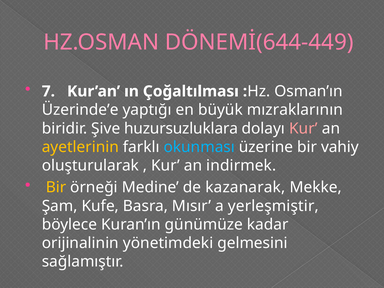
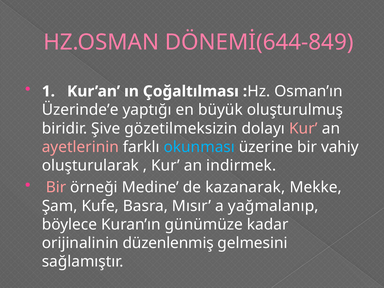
DÖNEMİ(644-449: DÖNEMİ(644-449 -> DÖNEMİ(644-849
7: 7 -> 1
mızraklarının: mızraklarının -> oluşturulmuş
huzursuzluklara: huzursuzluklara -> gözetilmeksizin
ayetlerinin colour: yellow -> pink
Bir at (56, 187) colour: yellow -> pink
yerleşmiştir: yerleşmiştir -> yağmalanıp
yönetimdeki: yönetimdeki -> düzenlenmiş
